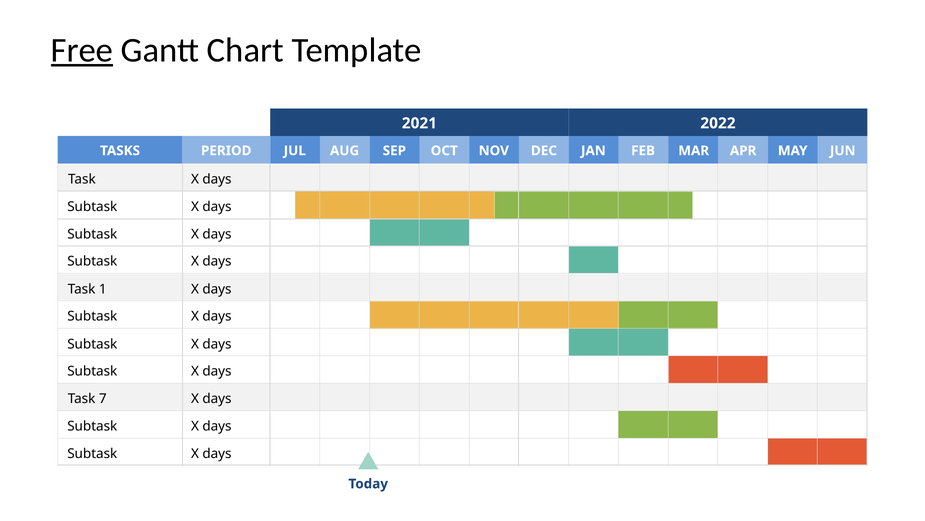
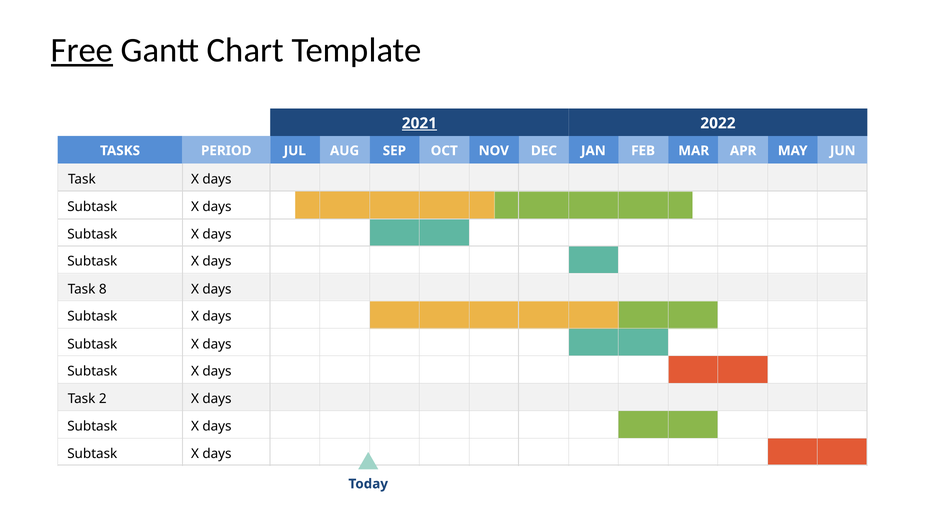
2021 underline: none -> present
1: 1 -> 8
7: 7 -> 2
